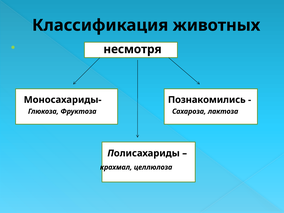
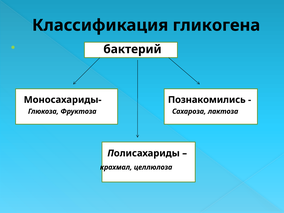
животных: животных -> гликогена
несмотря: несмотря -> бактерий
